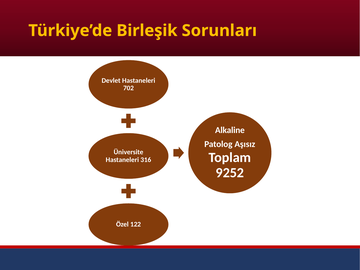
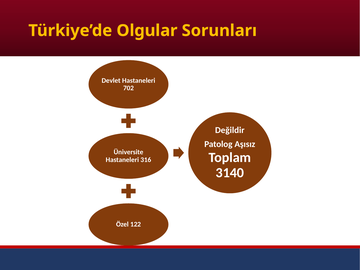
Birleşik: Birleşik -> Olgular
Alkaline: Alkaline -> Değildir
9252: 9252 -> 3140
